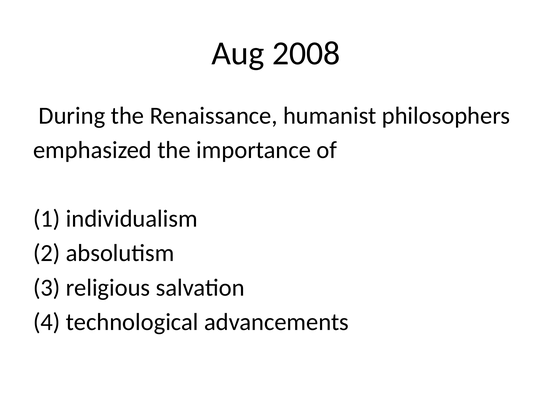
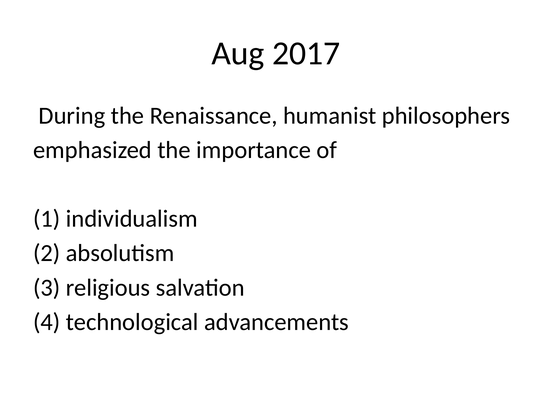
2008: 2008 -> 2017
